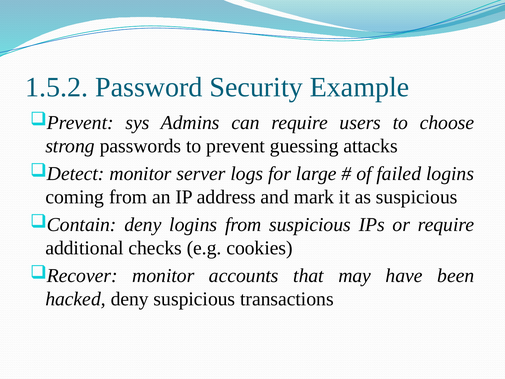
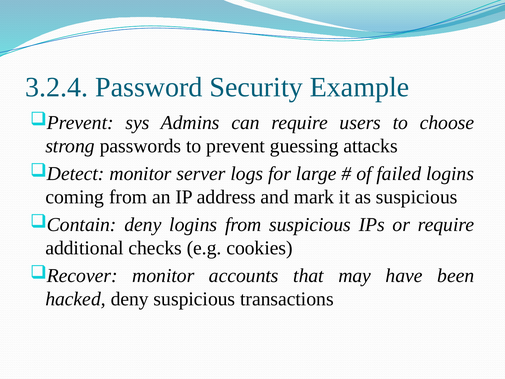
1.5.2: 1.5.2 -> 3.2.4
